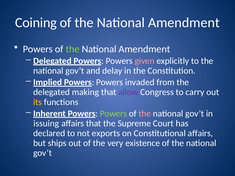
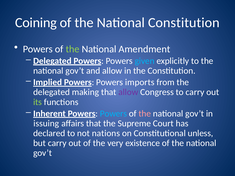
Amendment at (184, 23): Amendment -> Constitution
given colour: pink -> light blue
and delay: delay -> allow
invaded: invaded -> imports
its colour: yellow -> light green
Powers at (113, 114) colour: light green -> light blue
exports: exports -> nations
Constitutional affairs: affairs -> unless
but ships: ships -> carry
